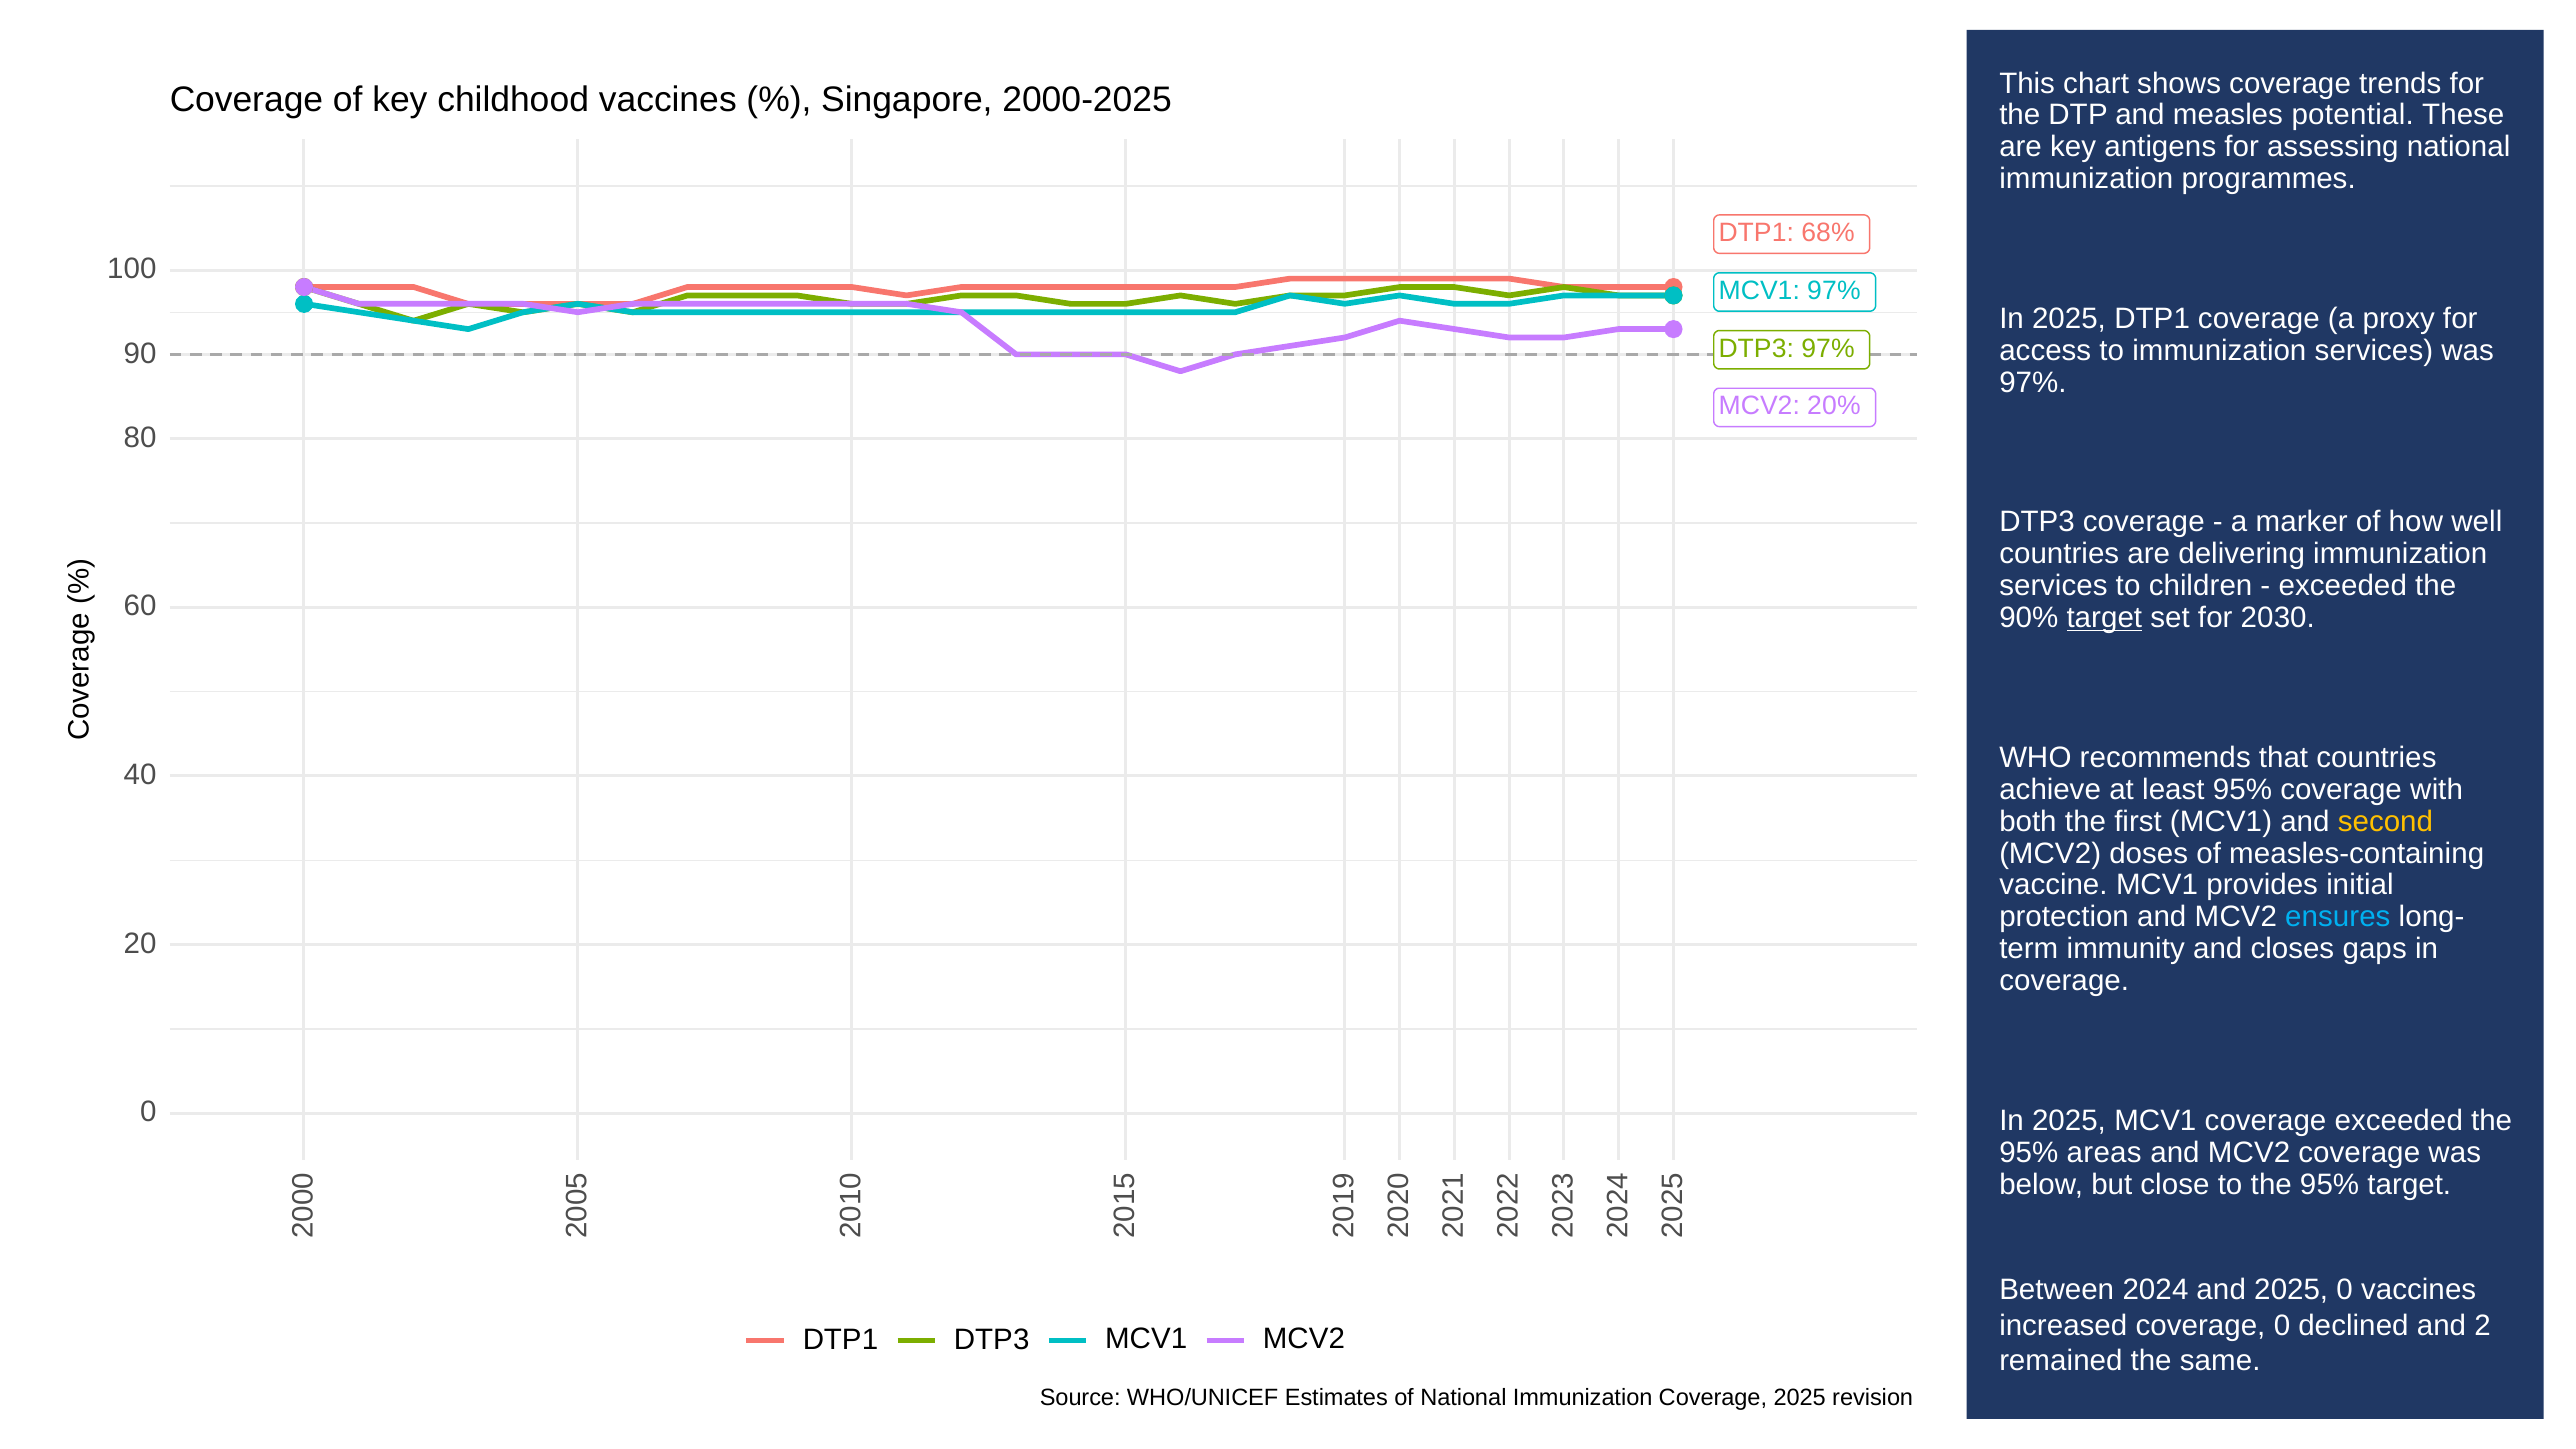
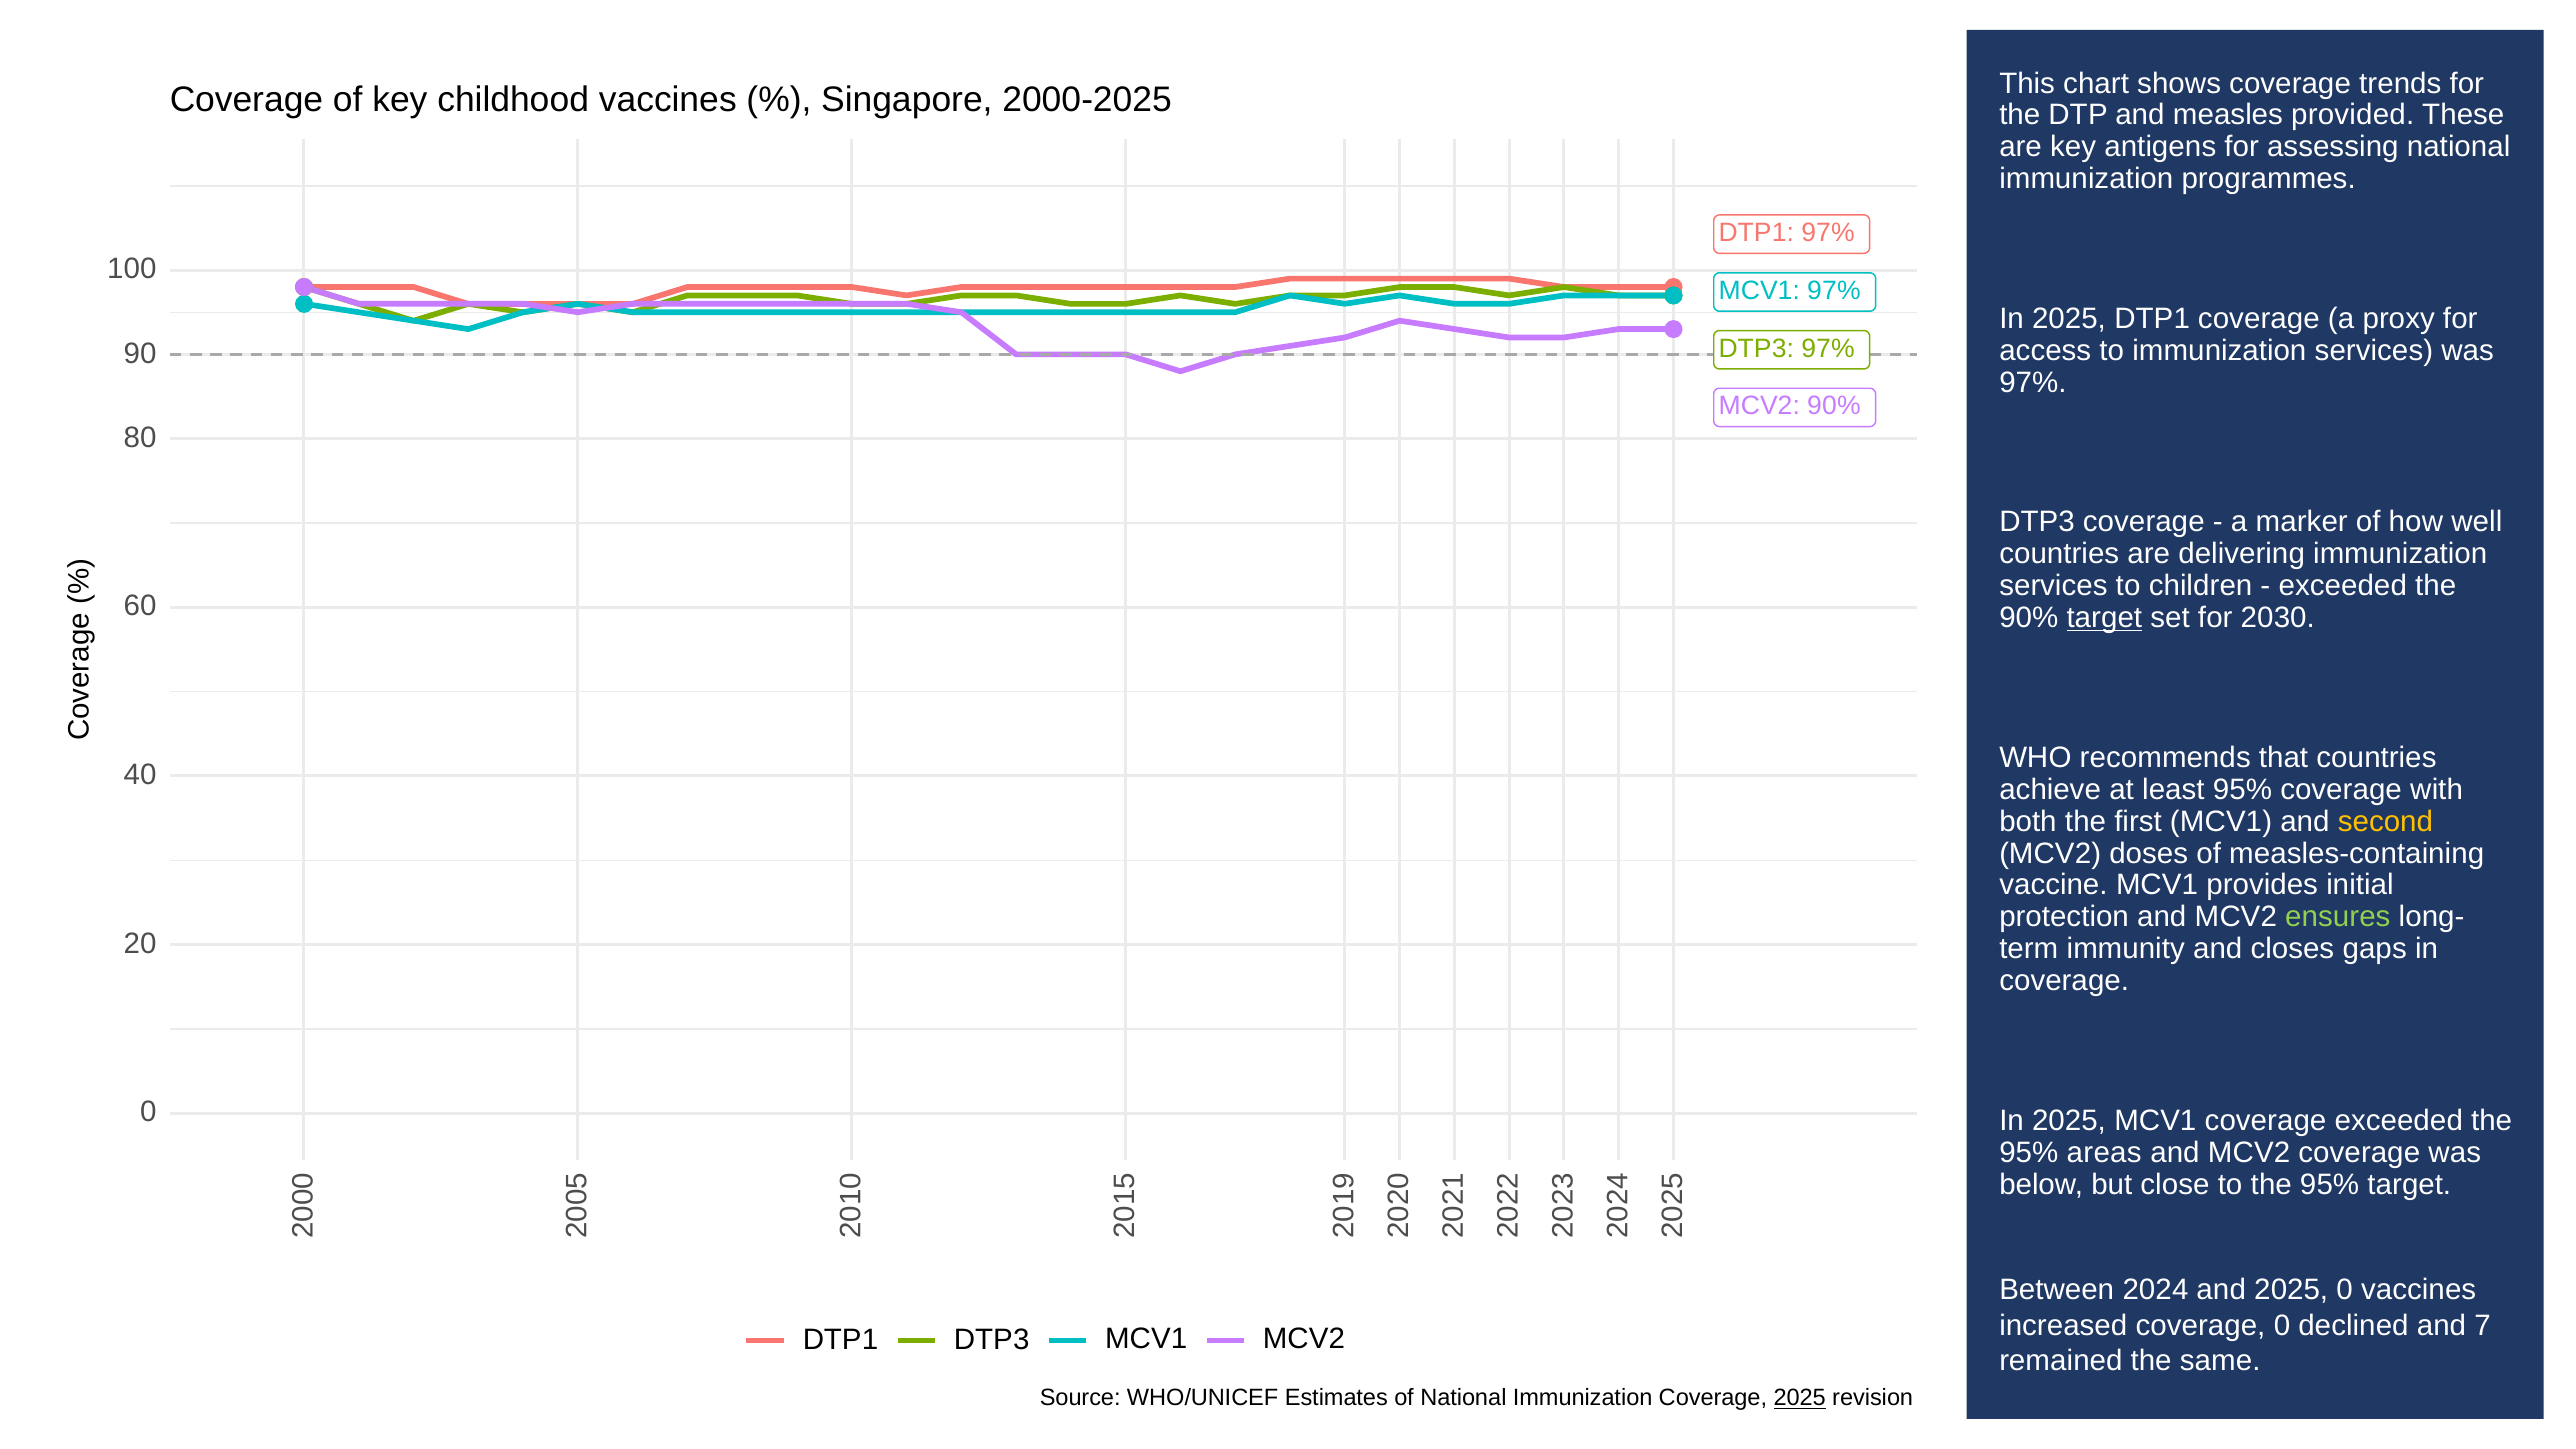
potential: potential -> provided
DTP1 68%: 68% -> 97%
MCV2 20%: 20% -> 90%
ensures colour: light blue -> light green
and 2: 2 -> 7
2025 at (1800, 1398) underline: none -> present
